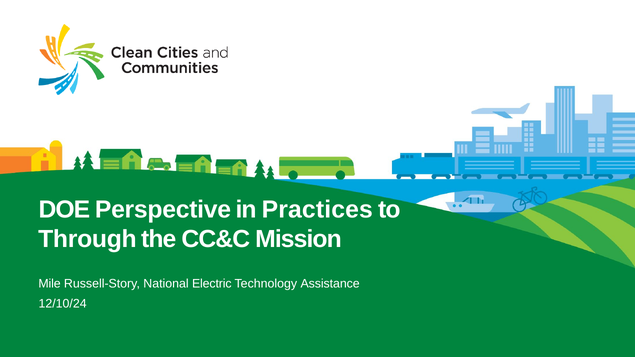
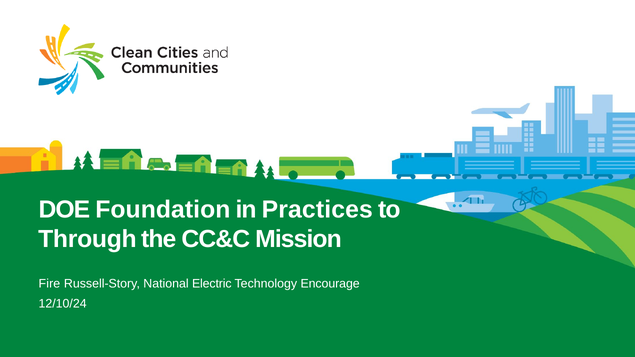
Perspective: Perspective -> Foundation
Mile: Mile -> Fire
Assistance: Assistance -> Encourage
